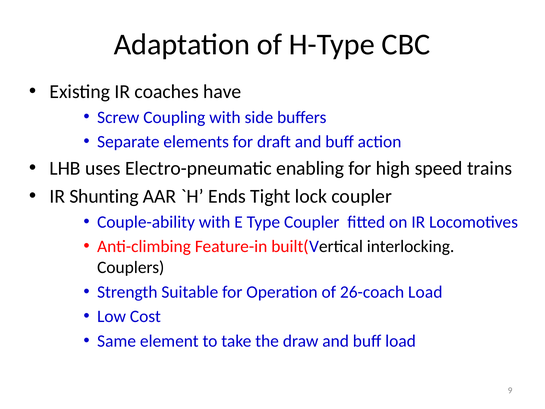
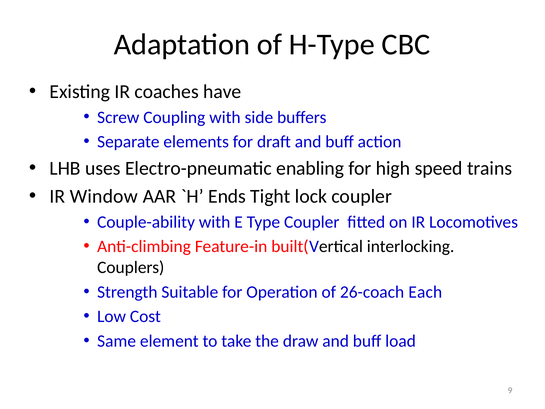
Shunting: Shunting -> Window
26-coach Load: Load -> Each
